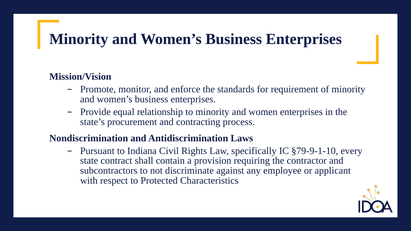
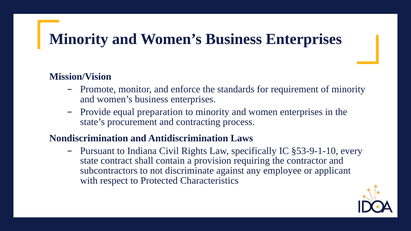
relationship: relationship -> preparation
§79-9-1-10: §79-9-1-10 -> §53-9-1-10
